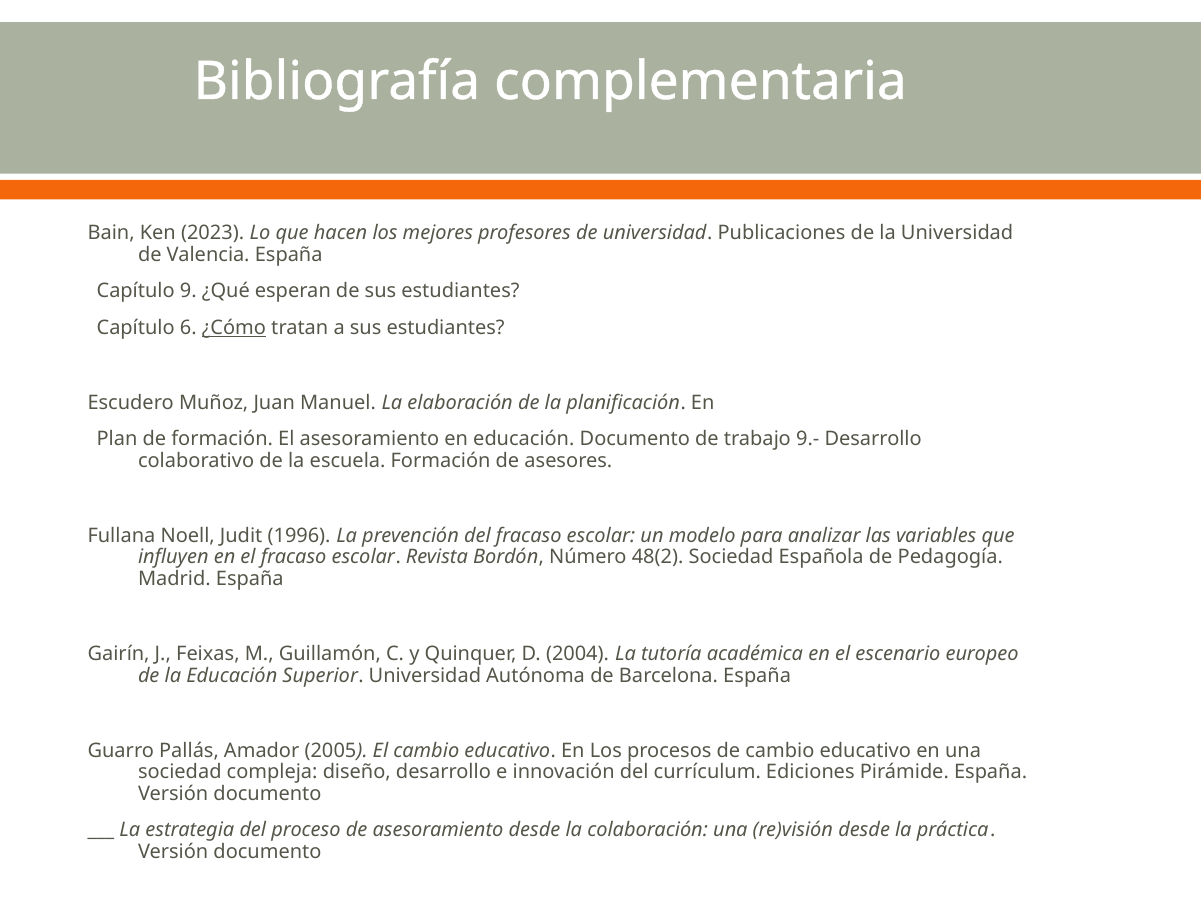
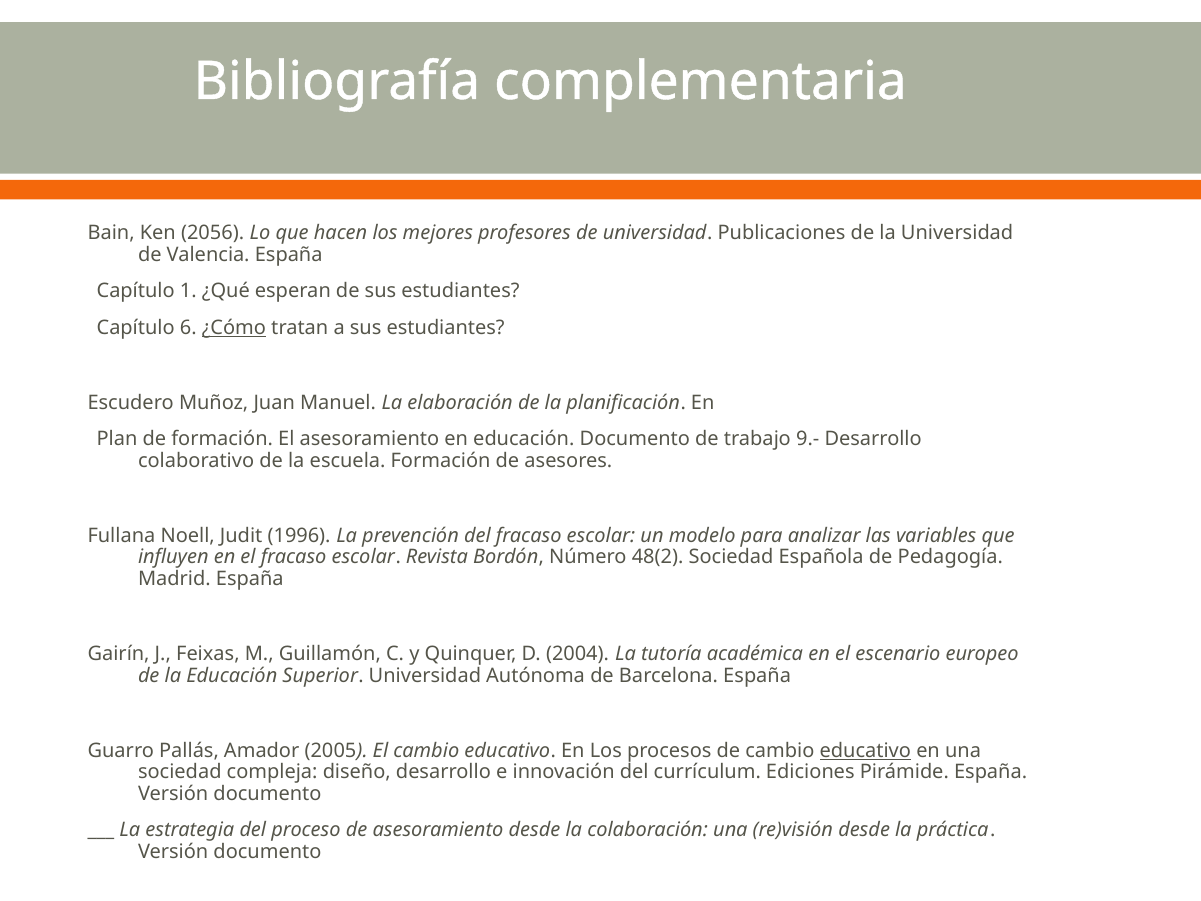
2023: 2023 -> 2056
9: 9 -> 1
educativo at (865, 750) underline: none -> present
